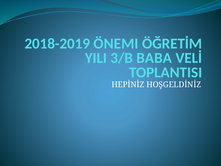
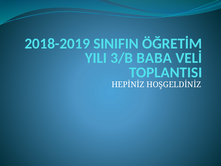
ÖNEMI: ÖNEMI -> SINIFIN
